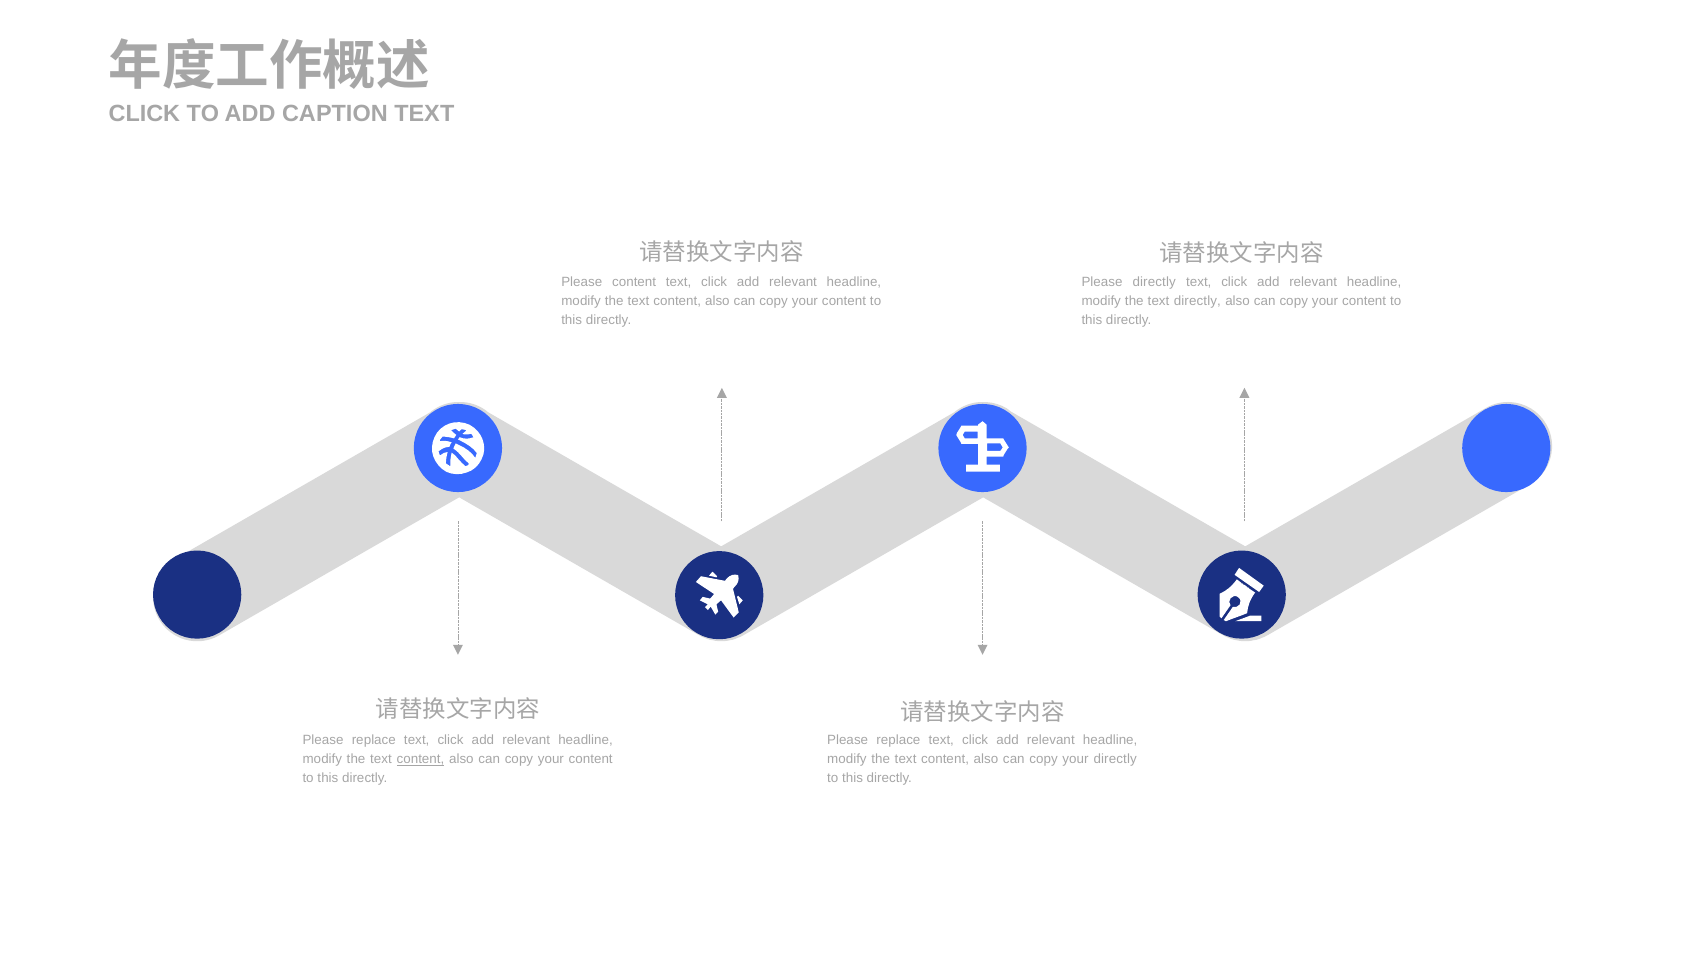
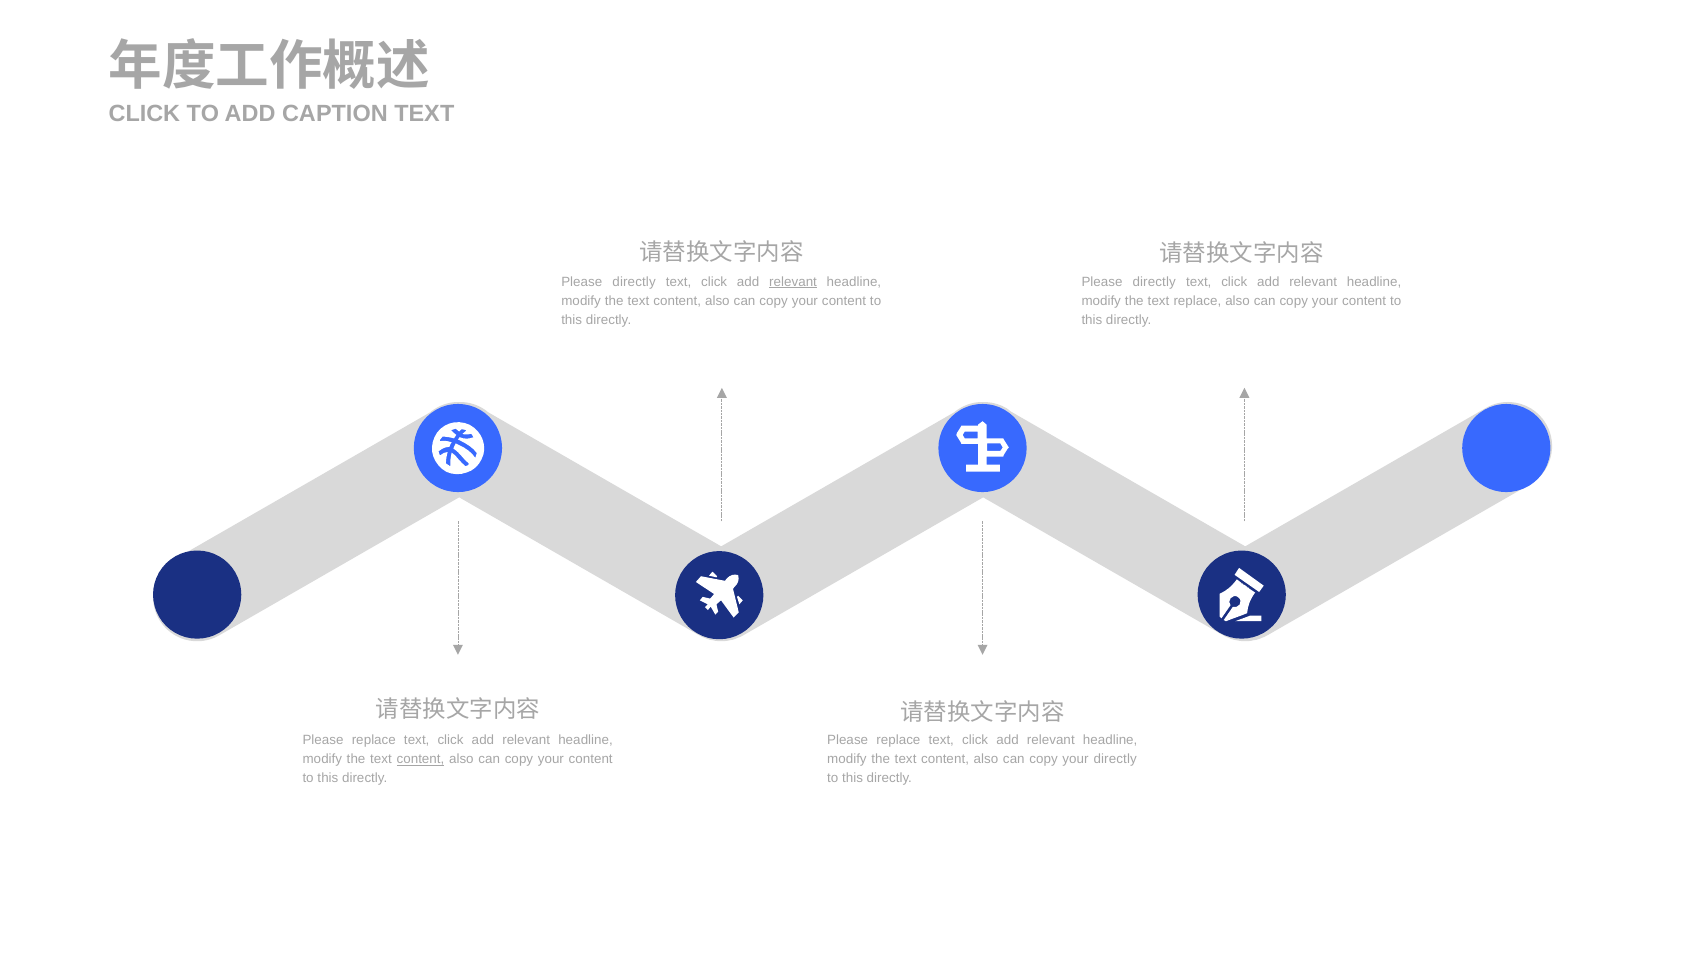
content at (634, 282): content -> directly
relevant at (793, 282) underline: none -> present
text directly: directly -> replace
